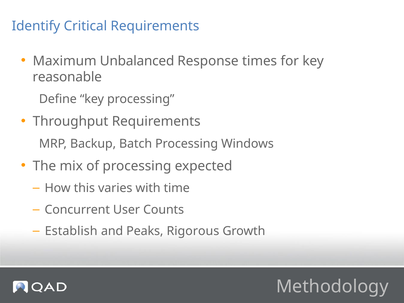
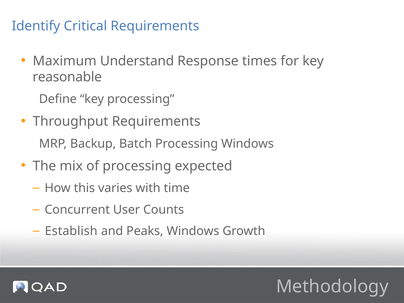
Unbalanced: Unbalanced -> Understand
Peaks Rigorous: Rigorous -> Windows
